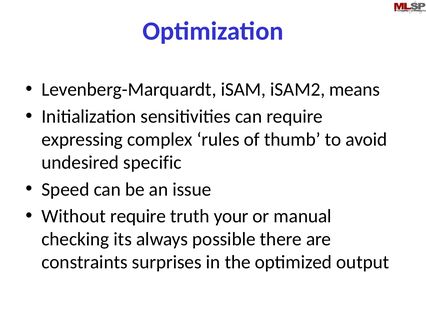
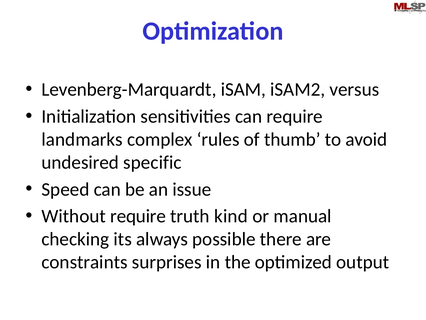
means: means -> versus
expressing: expressing -> landmarks
your: your -> kind
